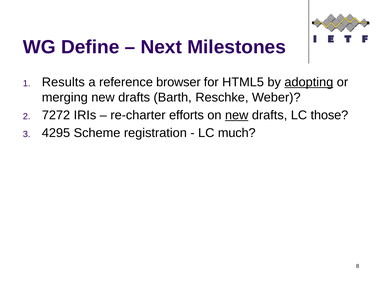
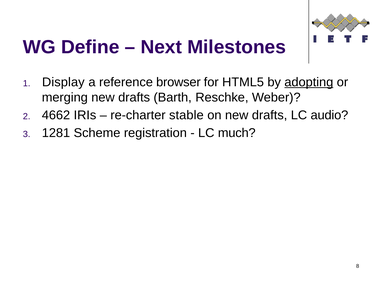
Results: Results -> Display
7272: 7272 -> 4662
efforts: efforts -> stable
new at (237, 115) underline: present -> none
those: those -> audio
4295: 4295 -> 1281
